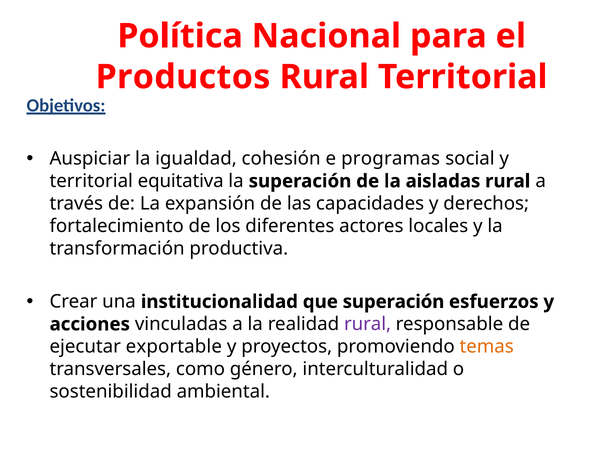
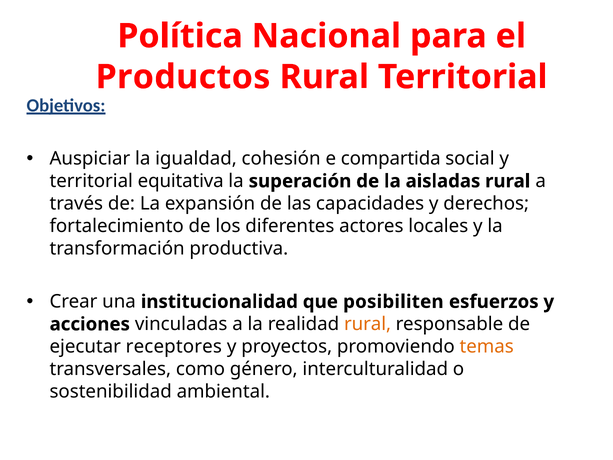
programas: programas -> compartida
que superación: superación -> posibiliten
rural at (368, 324) colour: purple -> orange
exportable: exportable -> receptores
